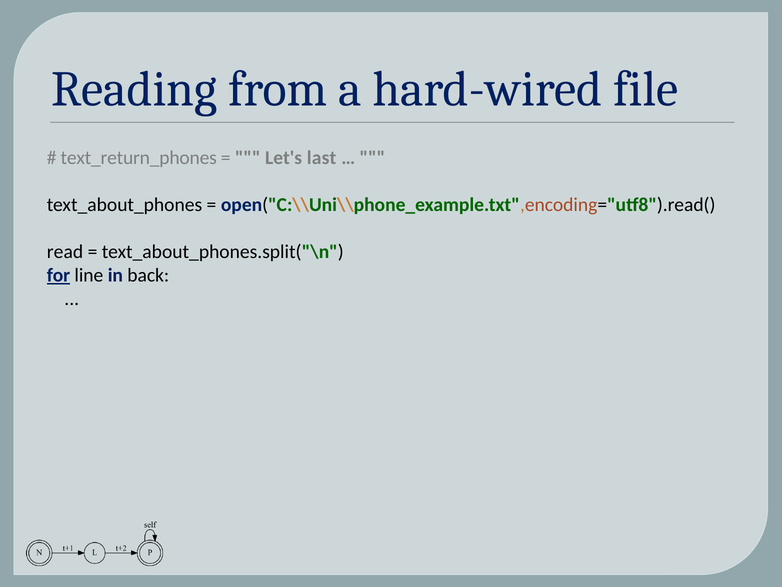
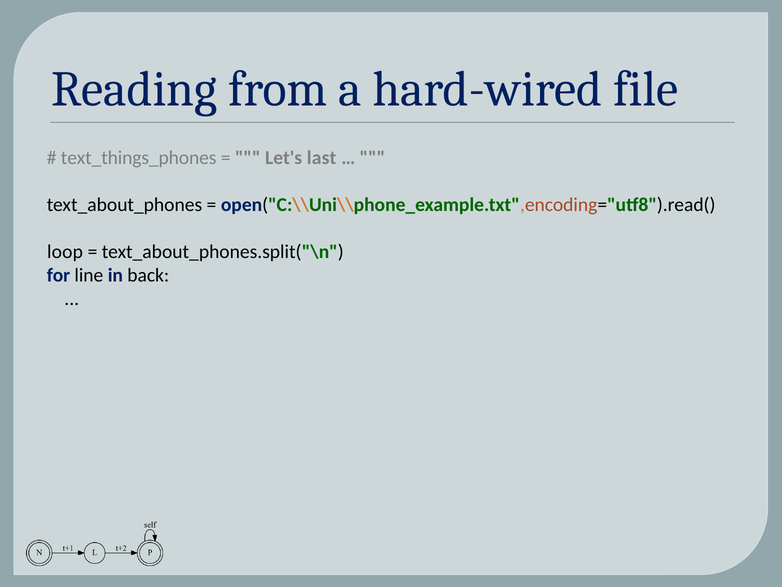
text_return_phones: text_return_phones -> text_things_phones
read: read -> loop
for underline: present -> none
